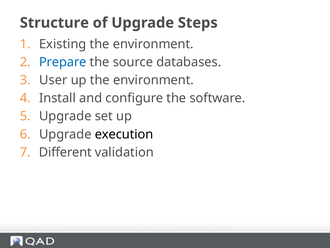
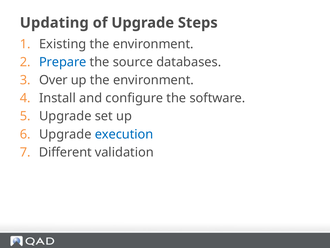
Structure: Structure -> Updating
User: User -> Over
execution colour: black -> blue
